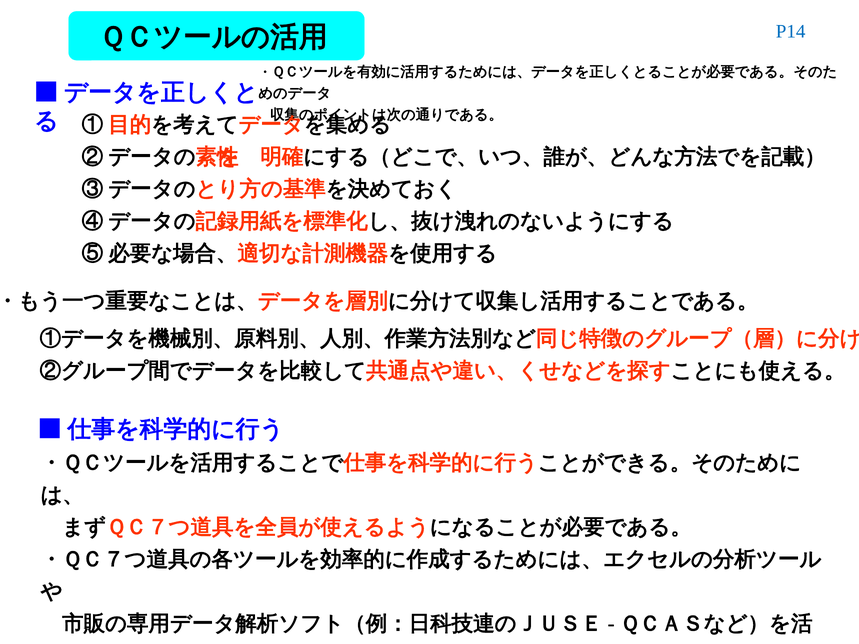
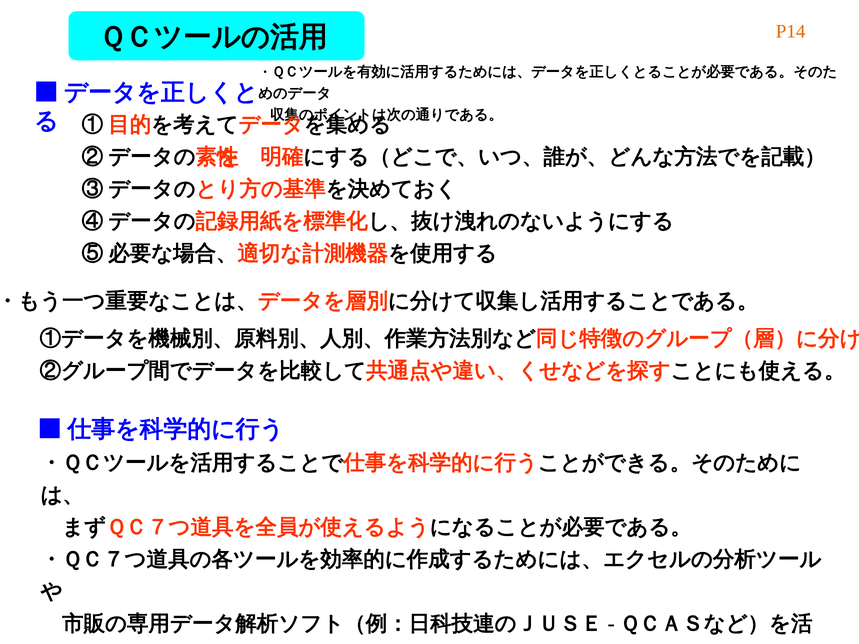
P14 colour: blue -> orange
